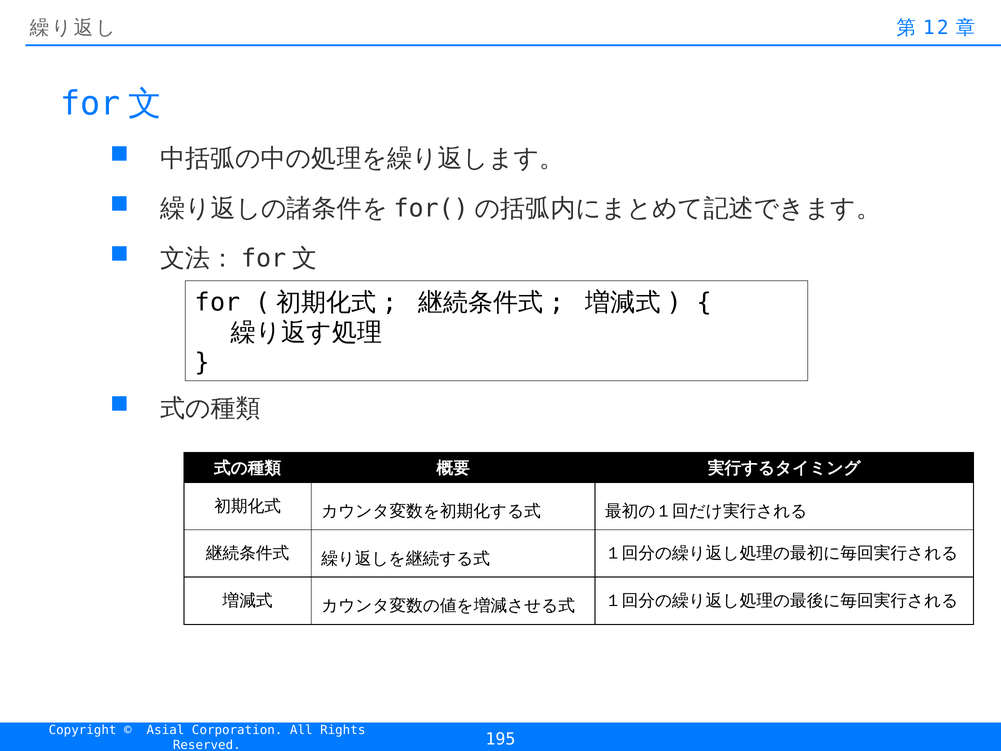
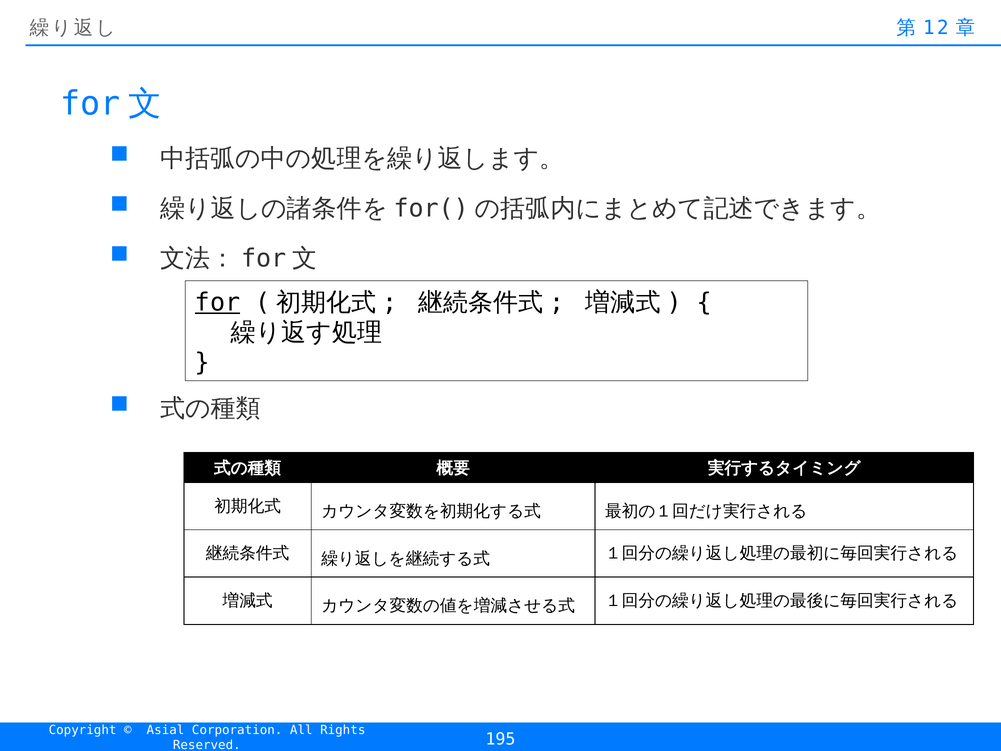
for underline: none -> present
